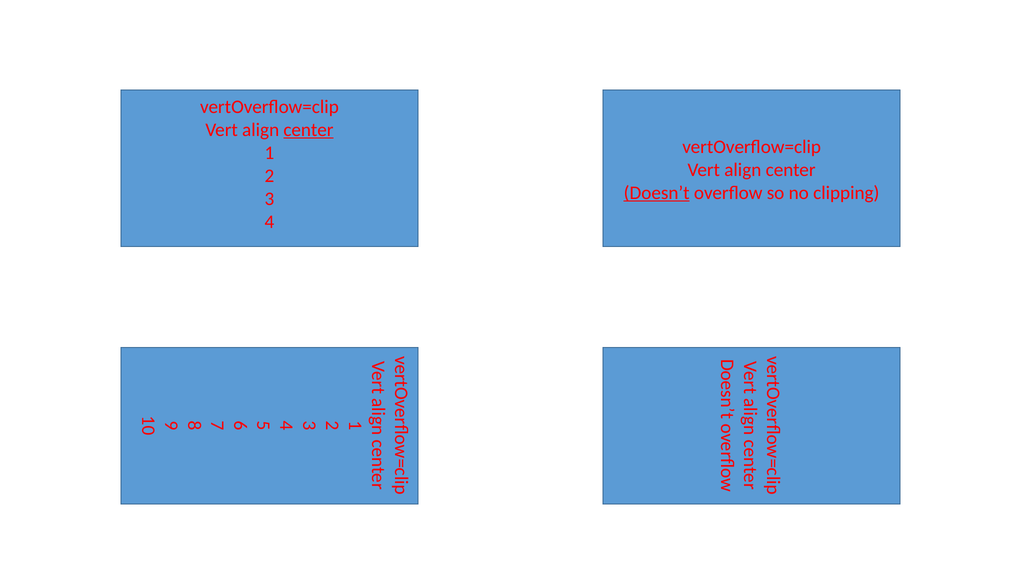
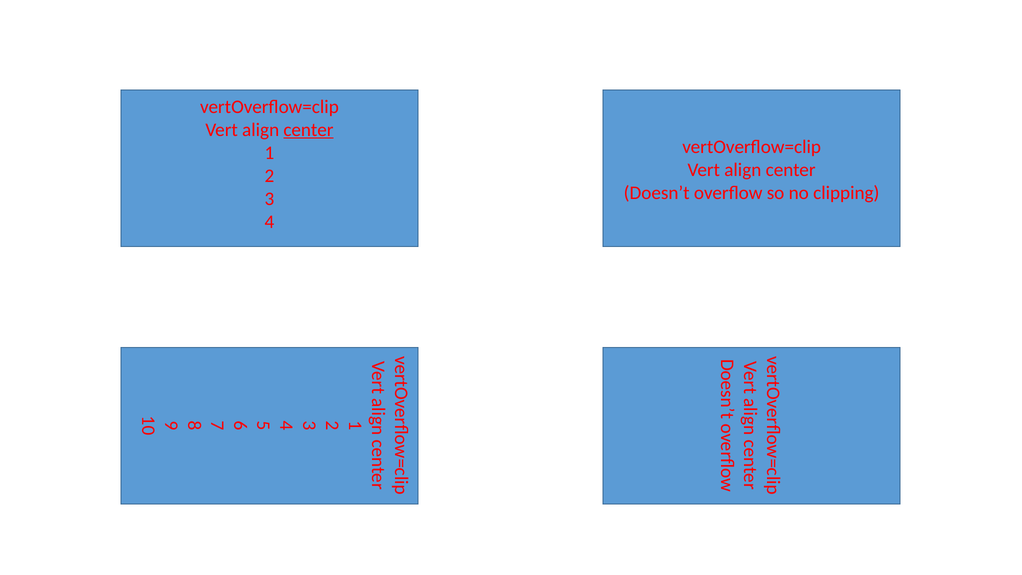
Doesn’t underline: present -> none
